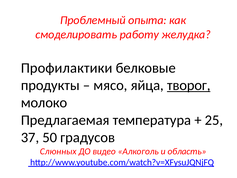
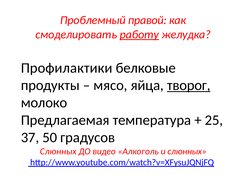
опыта: опыта -> правой
работу underline: none -> present
и область: область -> слюнных
